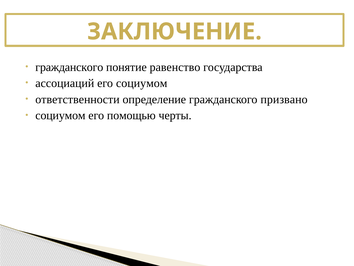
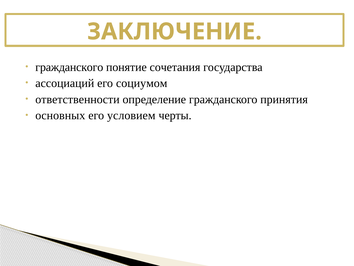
равенство: равенство -> сочетания
призвано: призвано -> принятия
социумом at (60, 115): социумом -> основных
помощью: помощью -> условием
